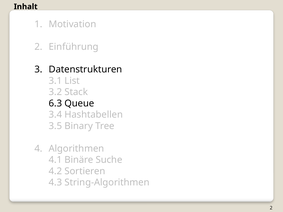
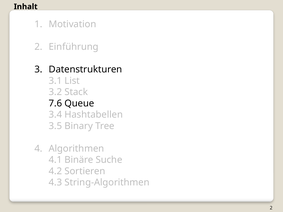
6.3: 6.3 -> 7.6
